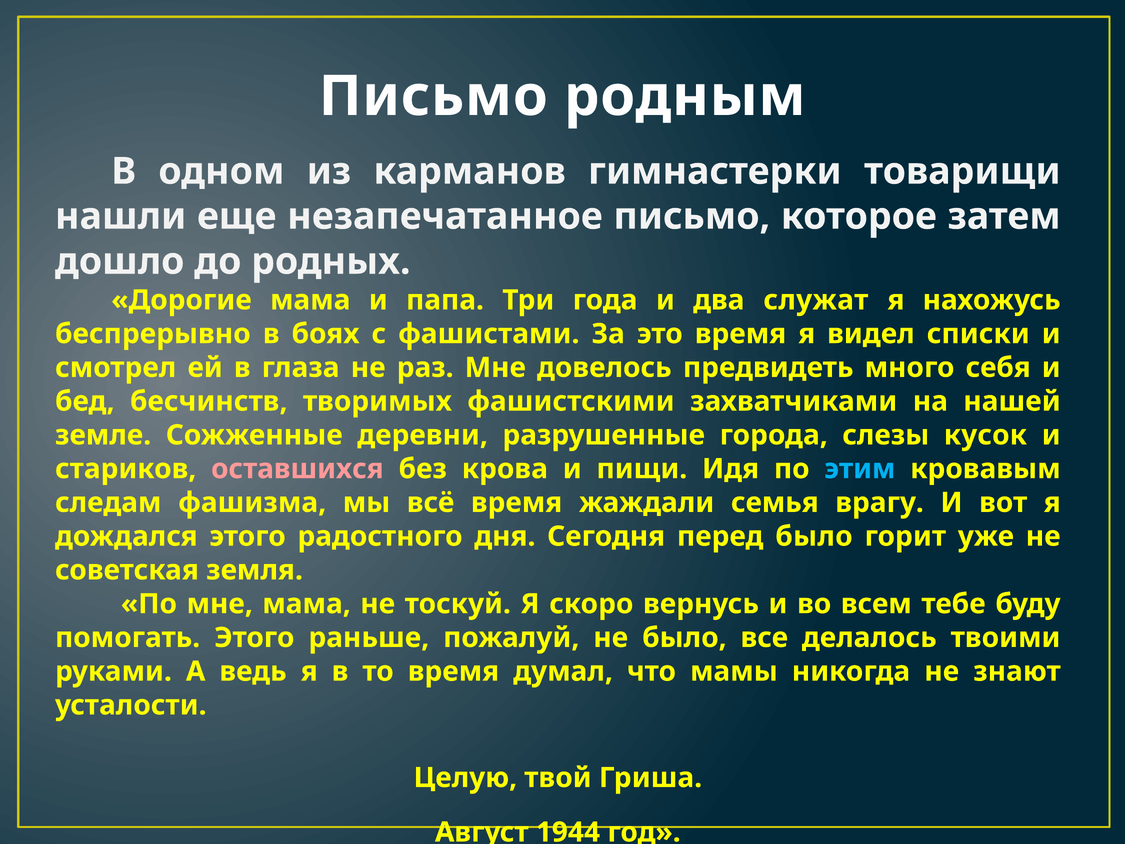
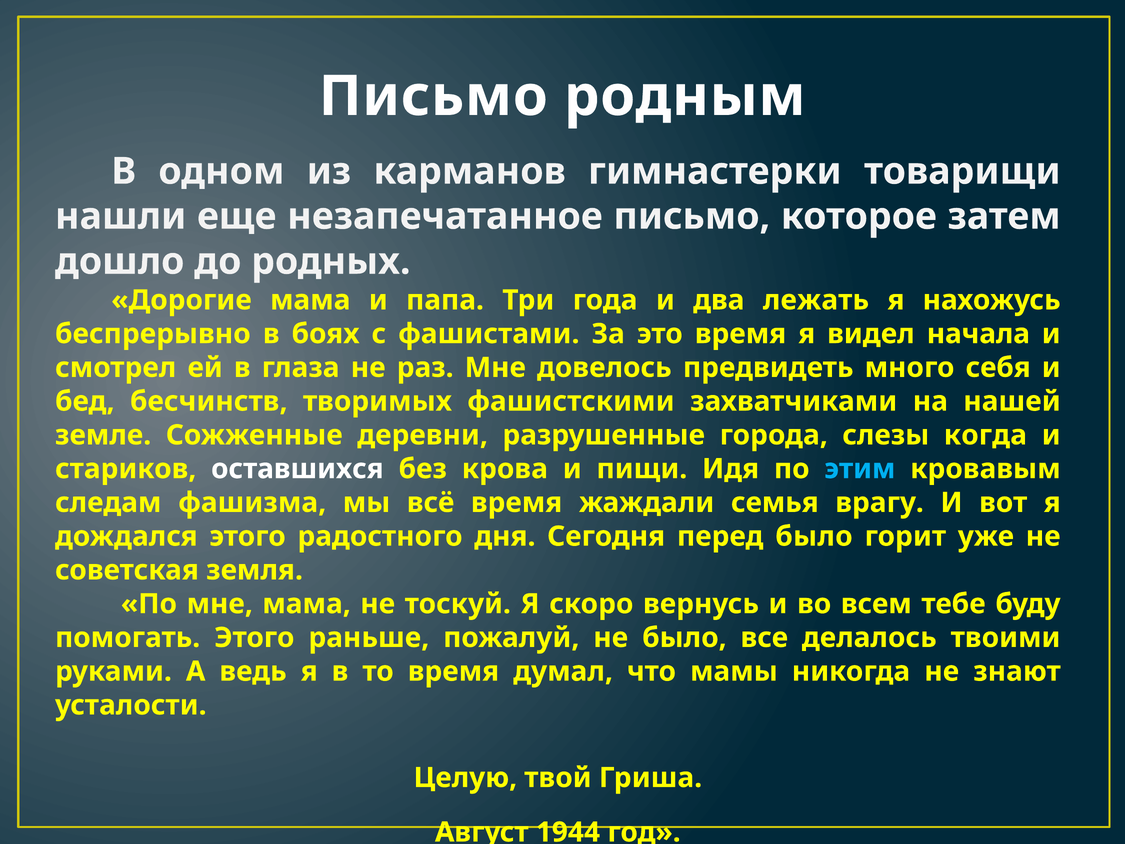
служат: служат -> лежать
списки: списки -> начала
кусок: кусок -> когда
оставшихся colour: pink -> white
